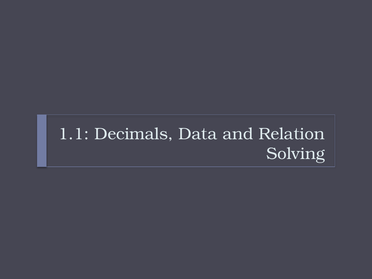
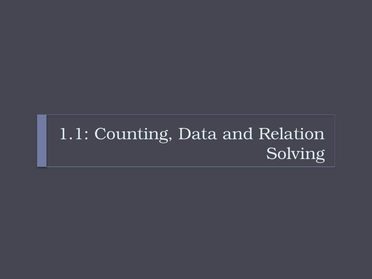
Decimals: Decimals -> Counting
